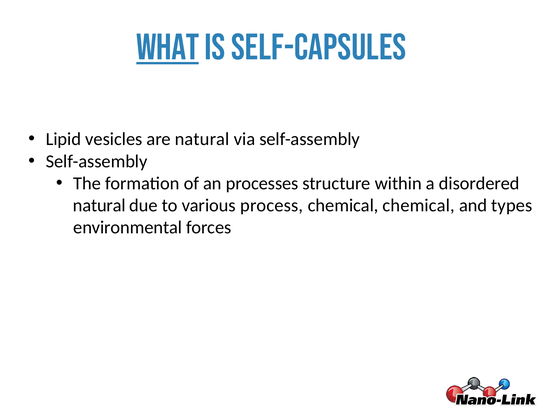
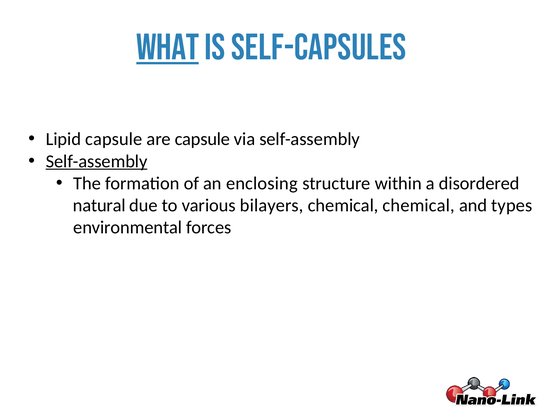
Lipid vesicles: vesicles -> capsule
are natural: natural -> capsule
Self-assembly at (97, 161) underline: none -> present
processes: processes -> enclosing
process: process -> bilayers
